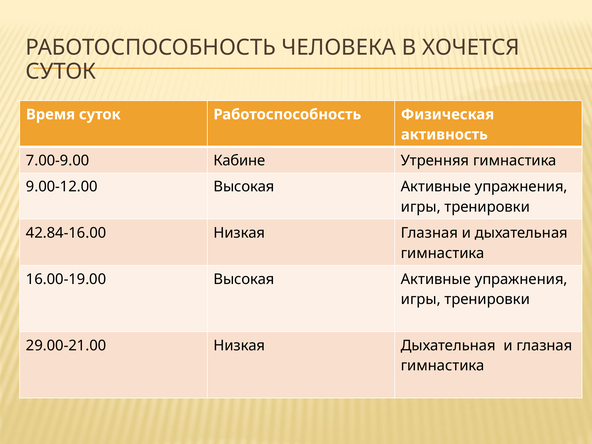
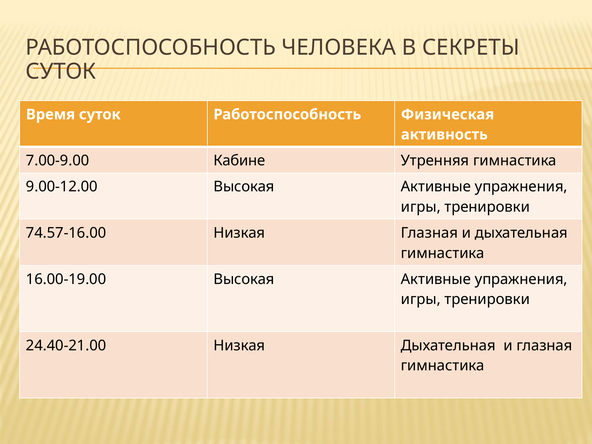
ХОЧЕТСЯ: ХОЧЕТСЯ -> СЕКРЕТЫ
42.84-16.00: 42.84-16.00 -> 74.57-16.00
29.00-21.00: 29.00-21.00 -> 24.40-21.00
